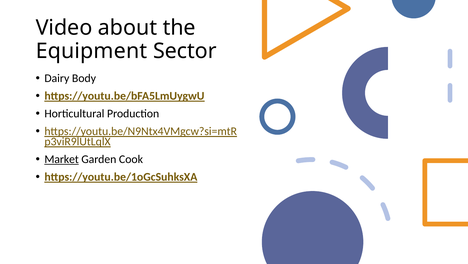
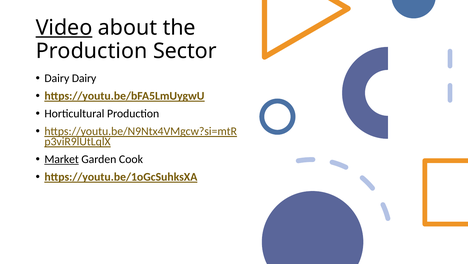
Video underline: none -> present
Equipment at (91, 51): Equipment -> Production
Dairy Body: Body -> Dairy
